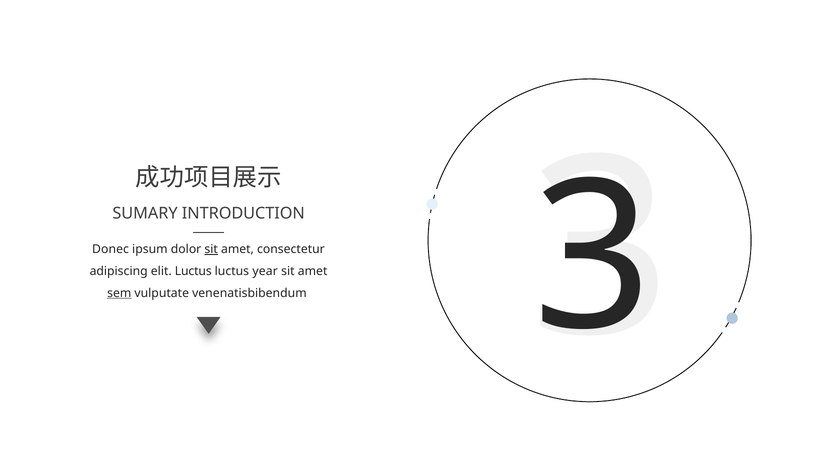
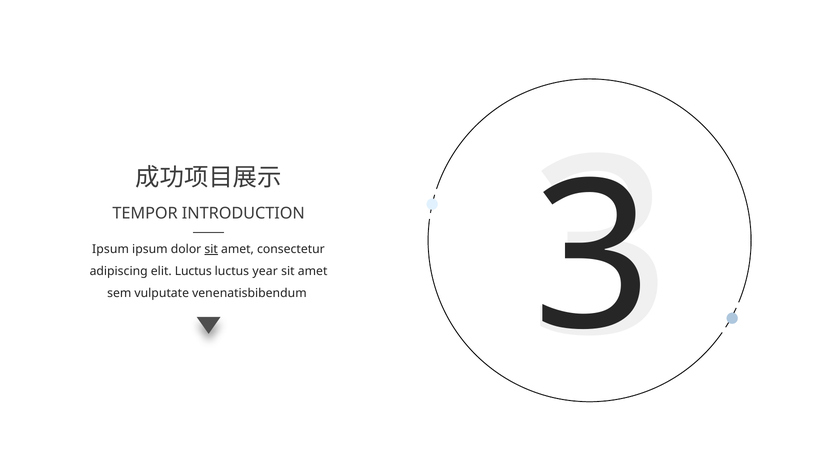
SUMARY: SUMARY -> TEMPOR
Donec at (111, 249): Donec -> Ipsum
sem underline: present -> none
